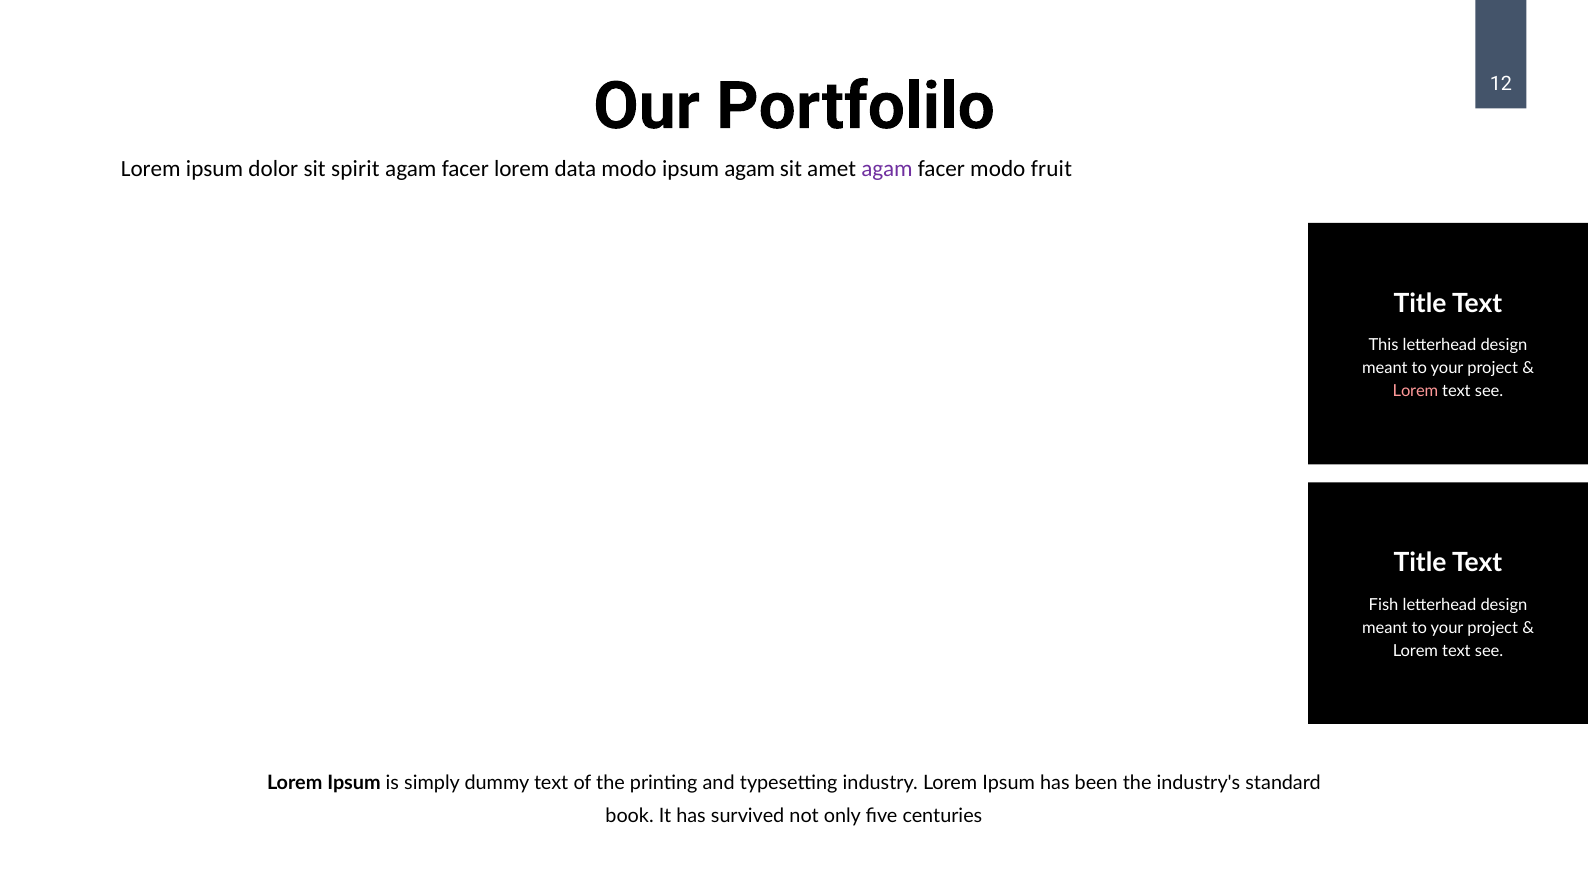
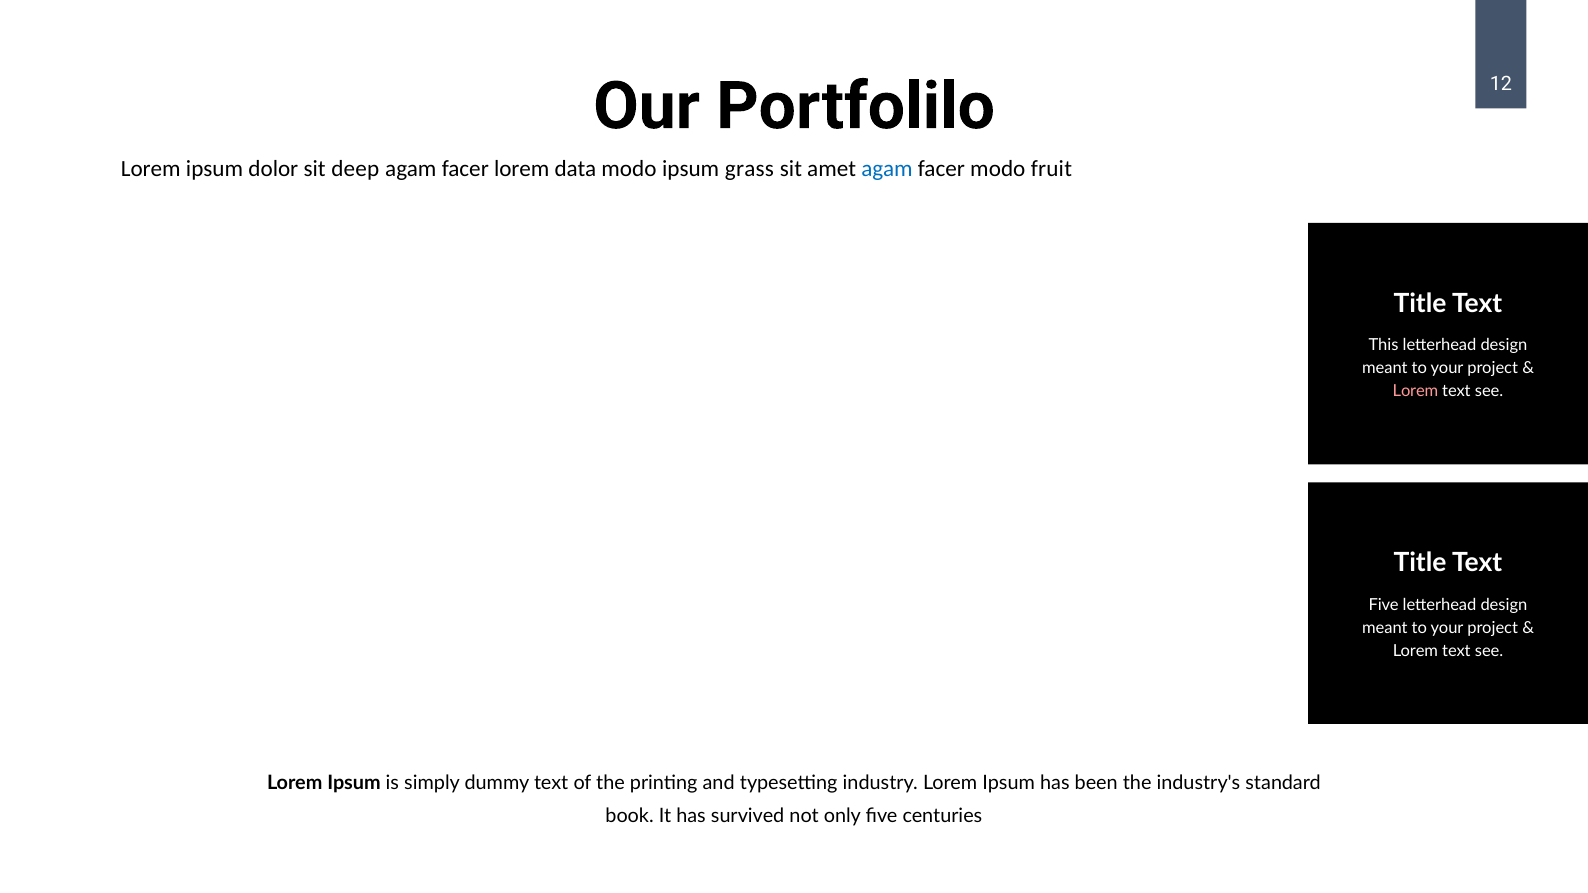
spirit: spirit -> deep
ipsum agam: agam -> grass
agam at (887, 169) colour: purple -> blue
Fish at (1384, 605): Fish -> Five
